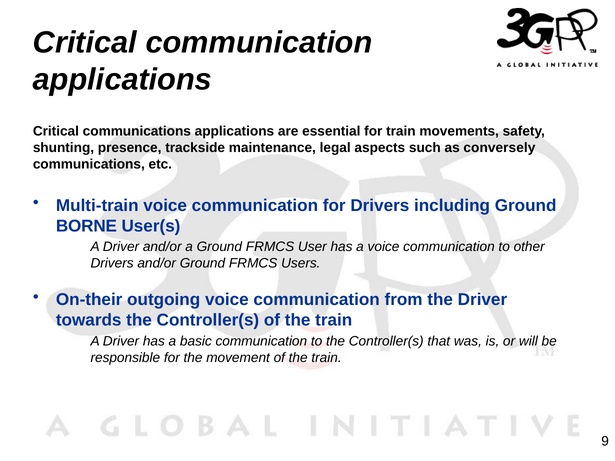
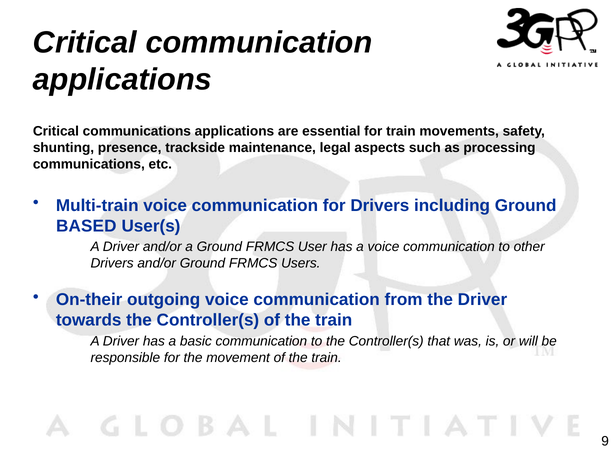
conversely: conversely -> processing
BORNE: BORNE -> BASED
